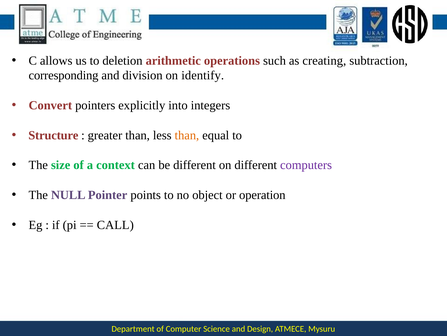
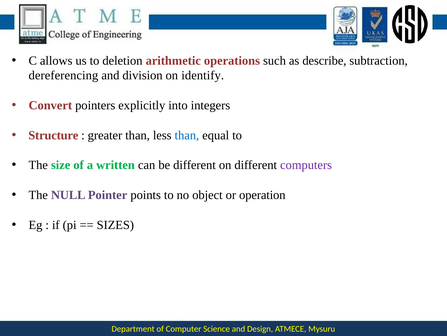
creating: creating -> describe
corresponding: corresponding -> dereferencing
than at (187, 135) colour: orange -> blue
context: context -> written
CALL: CALL -> SIZES
